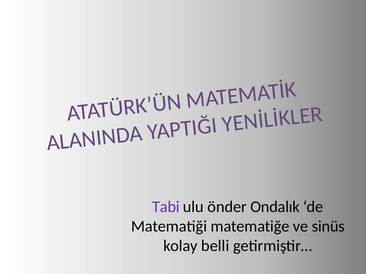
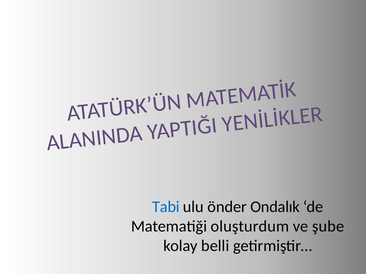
Tabi colour: purple -> blue
matematiğe: matematiğe -> oluşturdum
sinüs: sinüs -> şube
